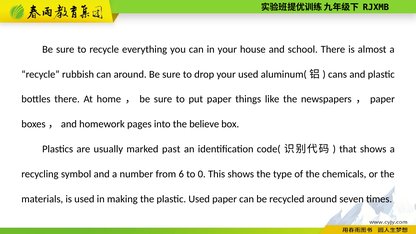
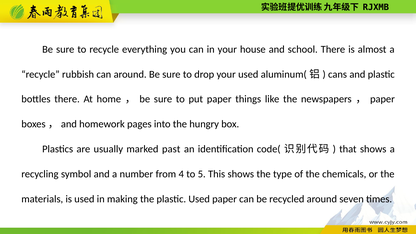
believe: believe -> hungry
6: 6 -> 4
0: 0 -> 5
